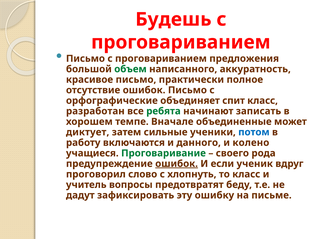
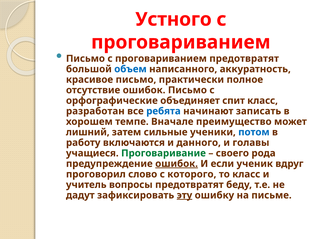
Будешь: Будешь -> Устного
проговариванием предложения: предложения -> предотвратят
объем colour: green -> blue
ребята colour: green -> blue
объединенные: объединенные -> преимущество
диктует: диктует -> лишний
колено: колено -> голавы
хлопнуть: хлопнуть -> которого
эту underline: none -> present
